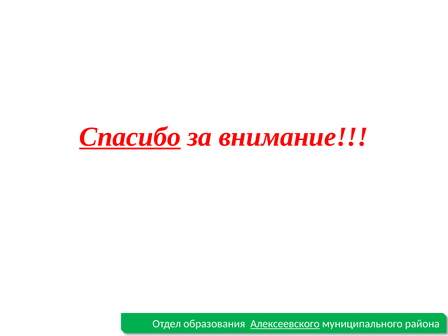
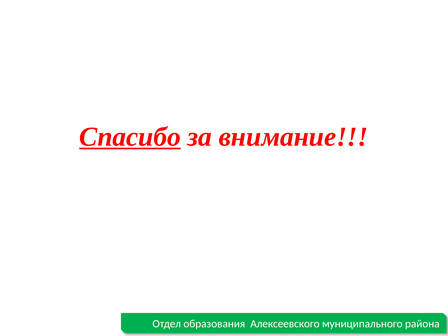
Алексеевского underline: present -> none
